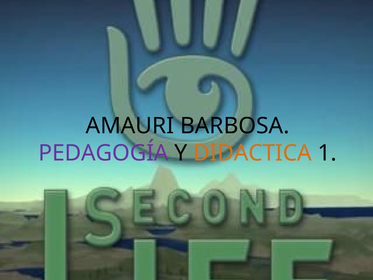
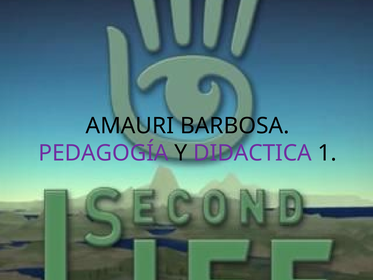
DIDACTICA colour: orange -> purple
